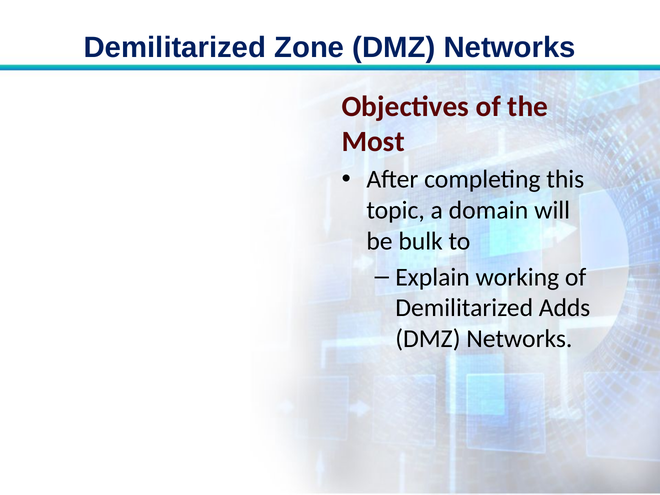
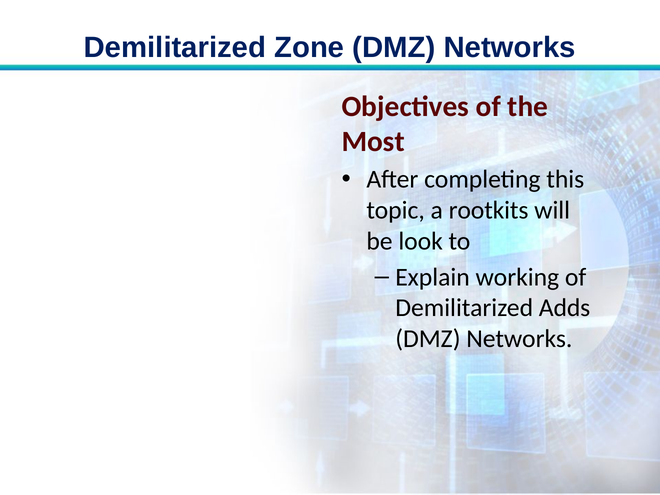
domain: domain -> rootkits
bulk: bulk -> look
